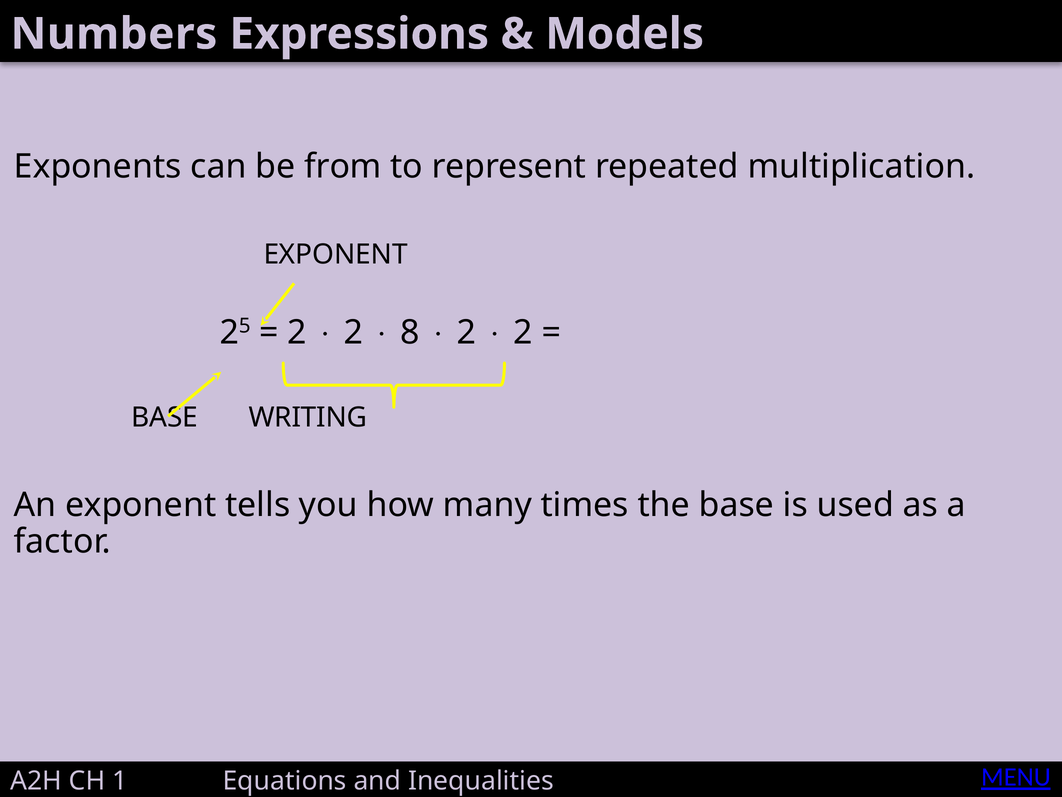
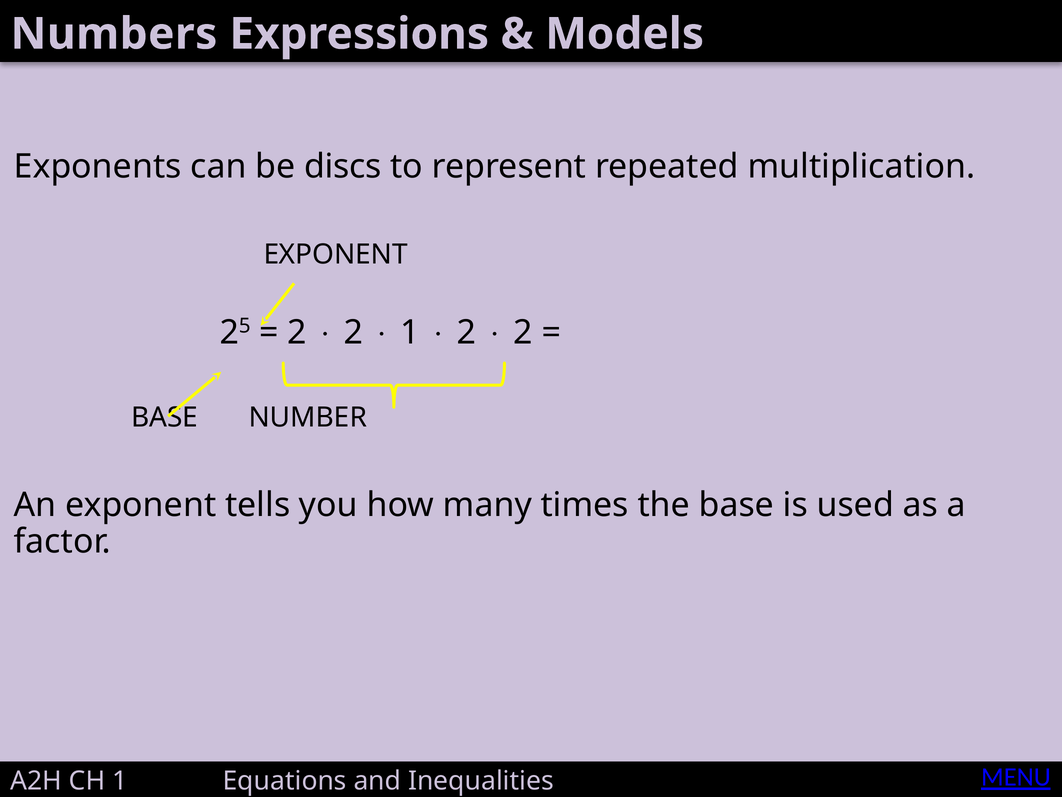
from: from -> discs
8 at (410, 332): 8 -> 1
WRITING: WRITING -> NUMBER
